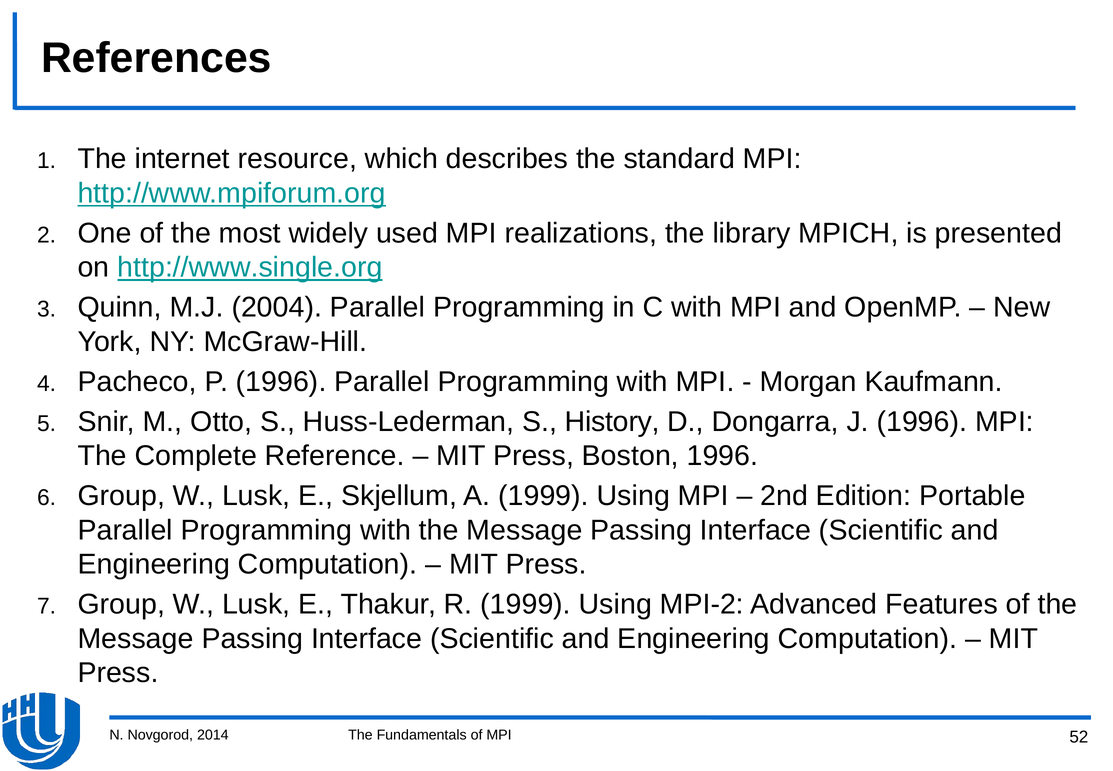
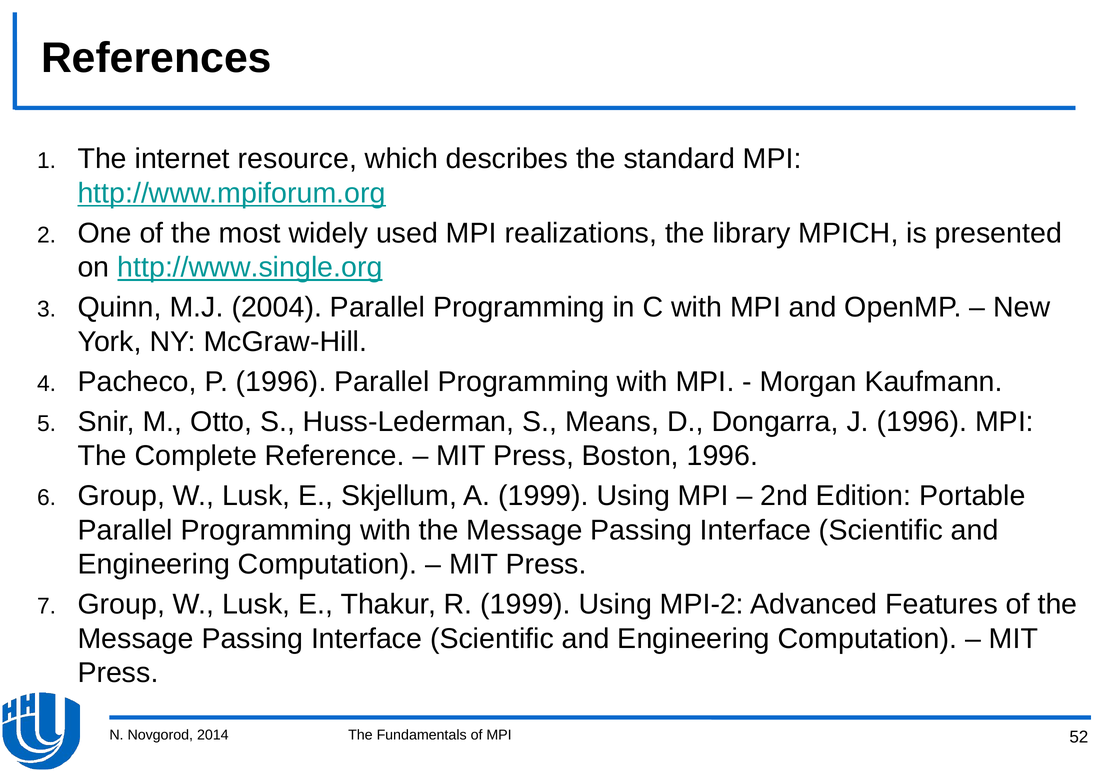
History: History -> Means
